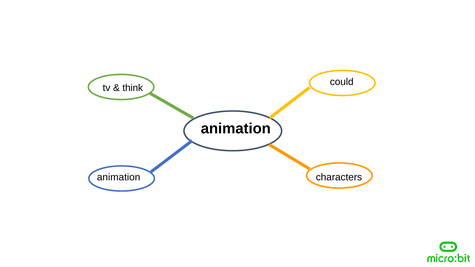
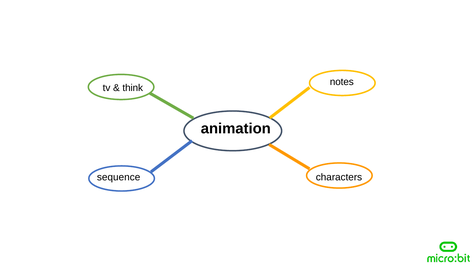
could: could -> notes
animation at (119, 177): animation -> sequence
